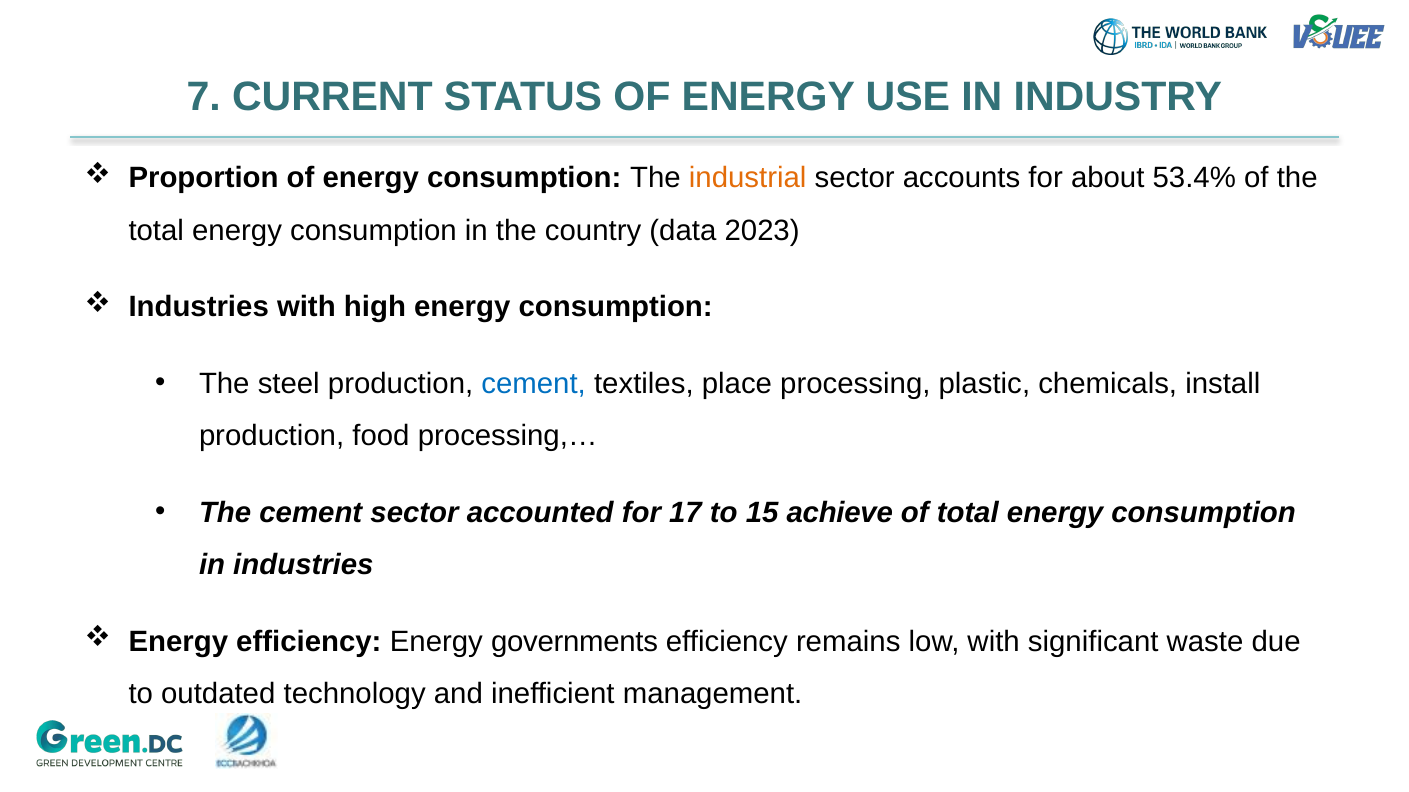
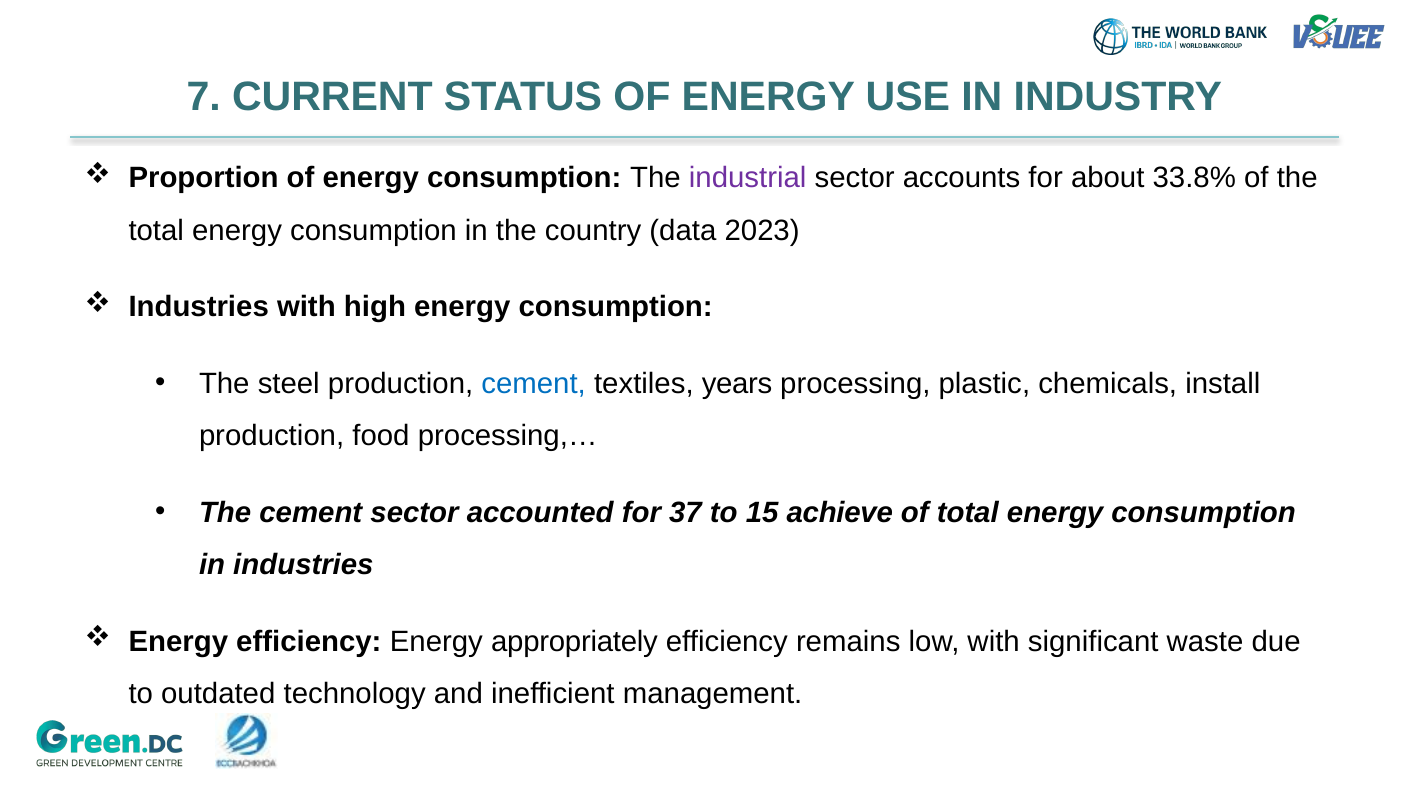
industrial colour: orange -> purple
53.4%: 53.4% -> 33.8%
place: place -> years
17: 17 -> 37
governments: governments -> appropriately
